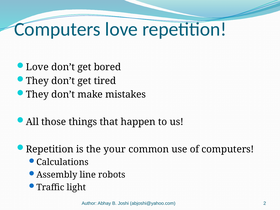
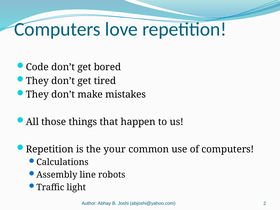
Love at (37, 67): Love -> Code
